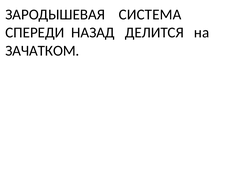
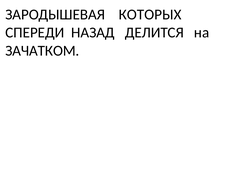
СИСТЕМА: СИСТЕМА -> КОТОРЫХ
